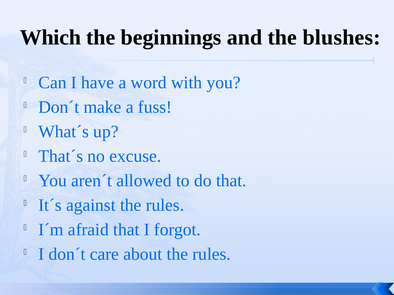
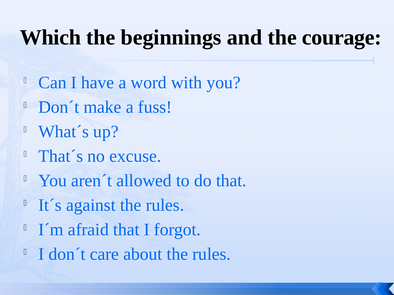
blushes: blushes -> courage
